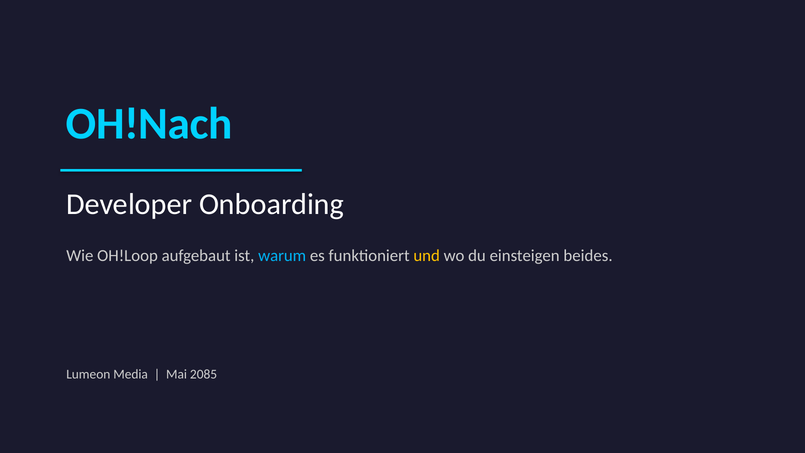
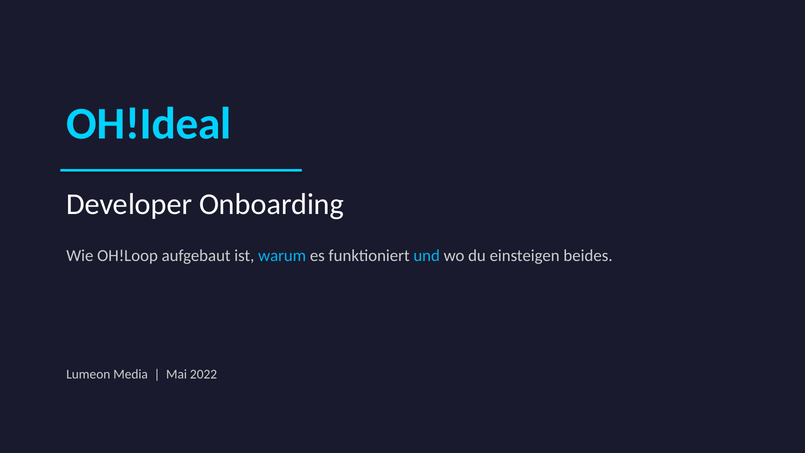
OH!Nach: OH!Nach -> OH!Ideal
und colour: yellow -> light blue
2085: 2085 -> 2022
